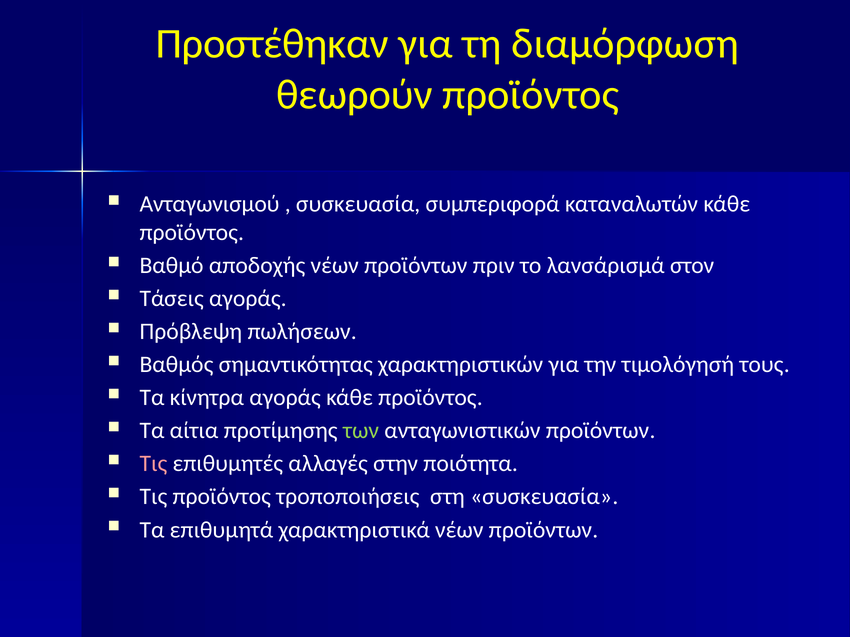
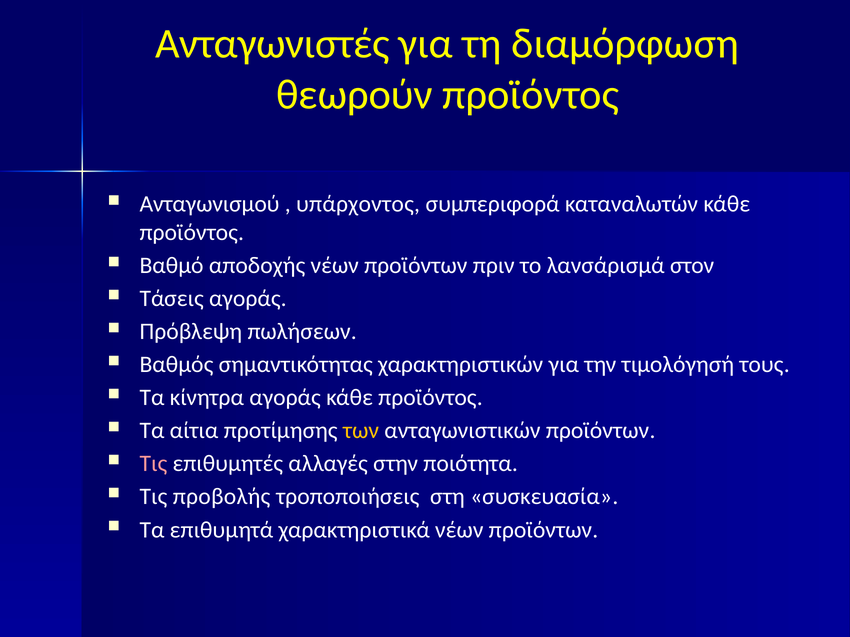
Προστέθηκαν: Προστέθηκαν -> Ανταγωνιστές
συσκευασία at (358, 204): συσκευασία -> υπάρχοντος
των colour: light green -> yellow
Τις προϊόντος: προϊόντος -> προβολής
